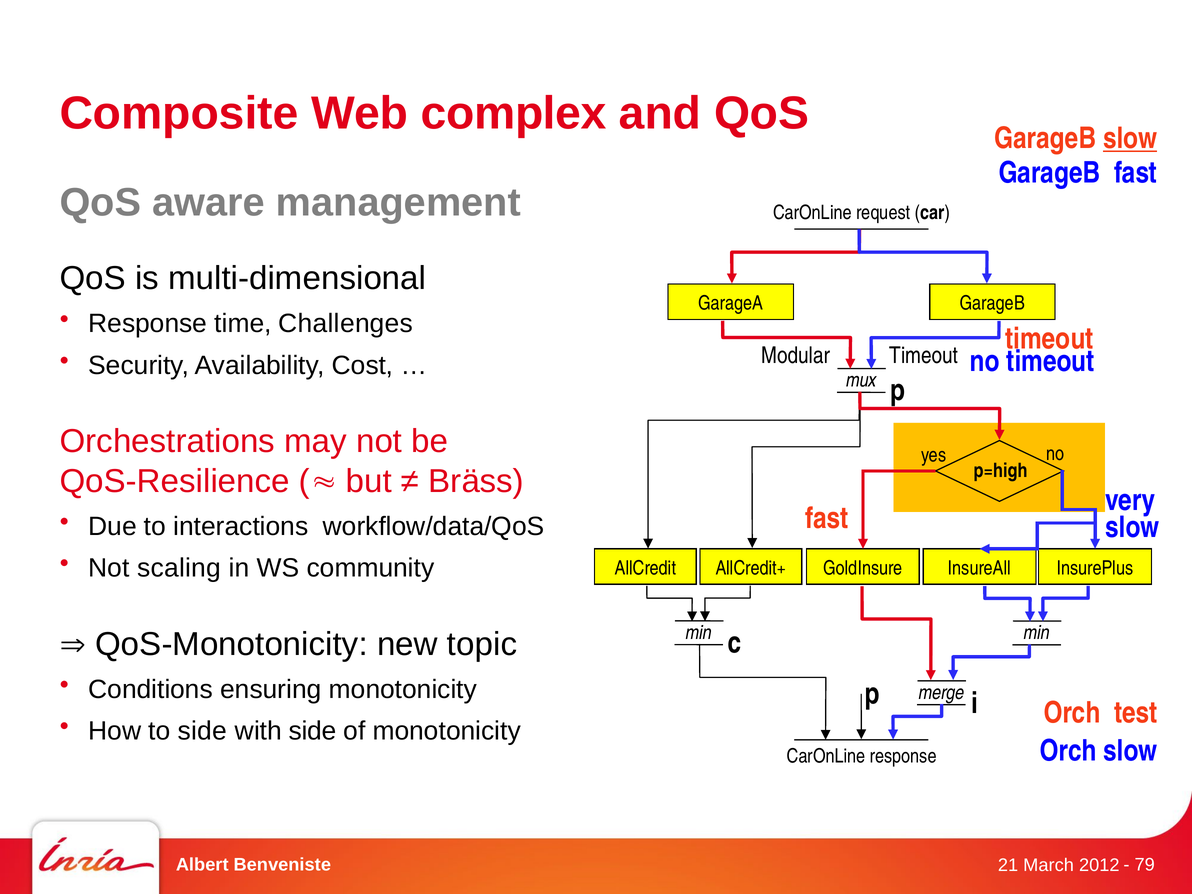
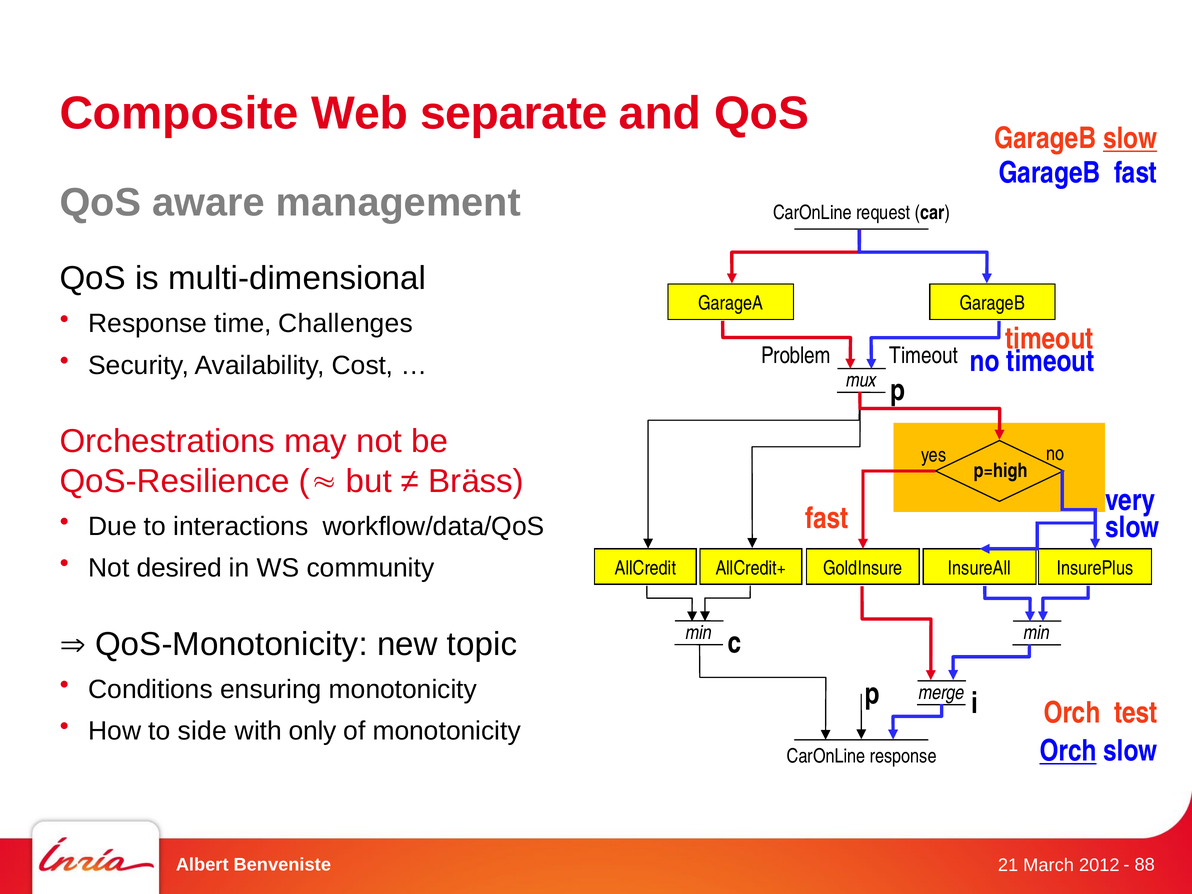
complex: complex -> separate
Modular: Modular -> Problem
scaling: scaling -> desired
with side: side -> only
Orch at (1068, 751) underline: none -> present
79: 79 -> 88
